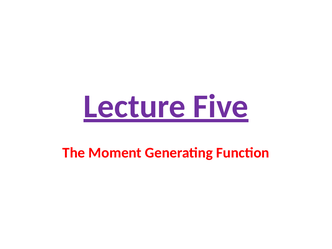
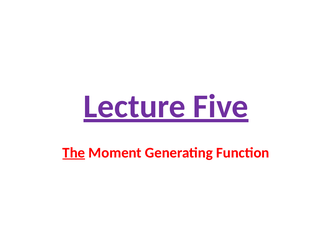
The underline: none -> present
